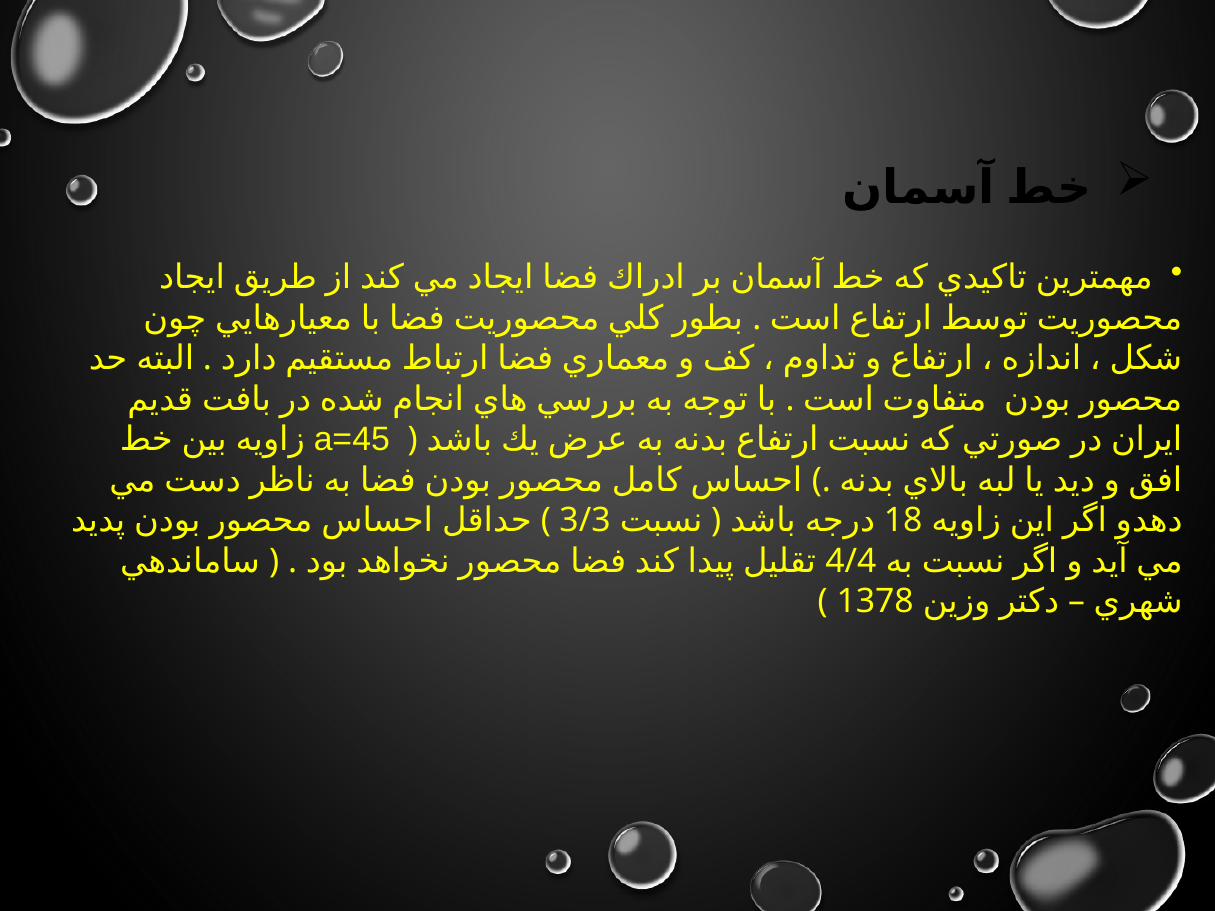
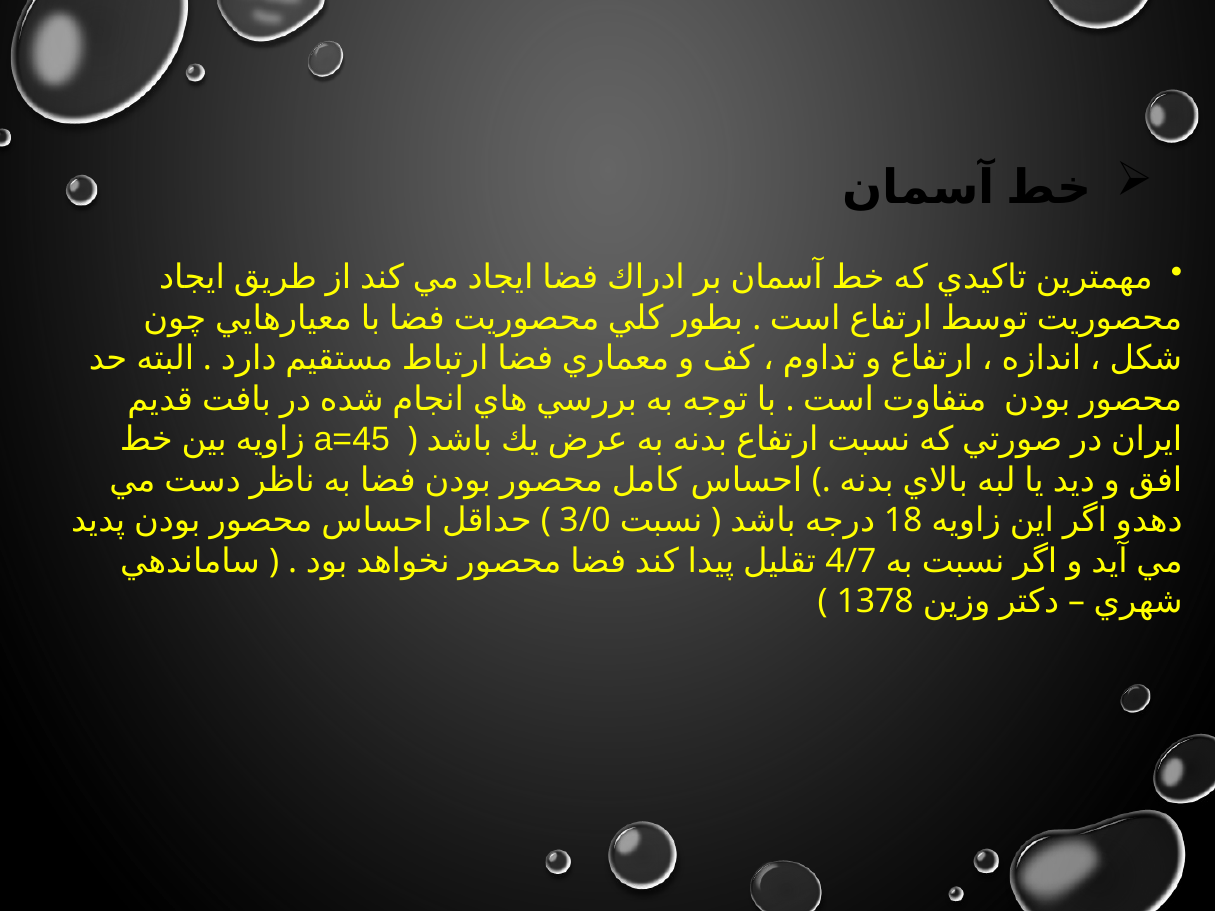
3/3: 3/3 -> 3/0
4/4: 4/4 -> 4/7
